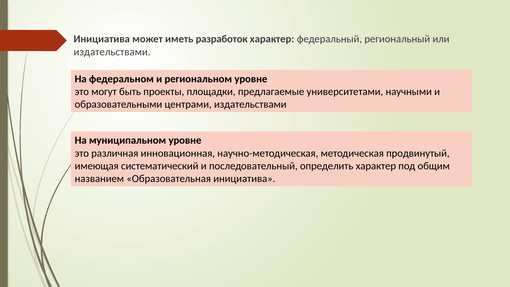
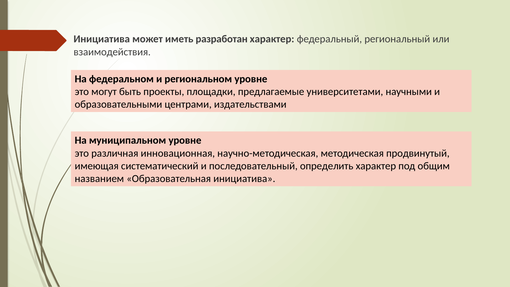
разработок: разработок -> разработан
издательствами at (112, 52): издательствами -> взаимодействия
